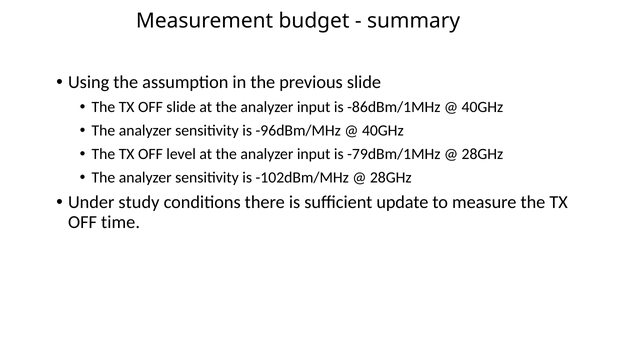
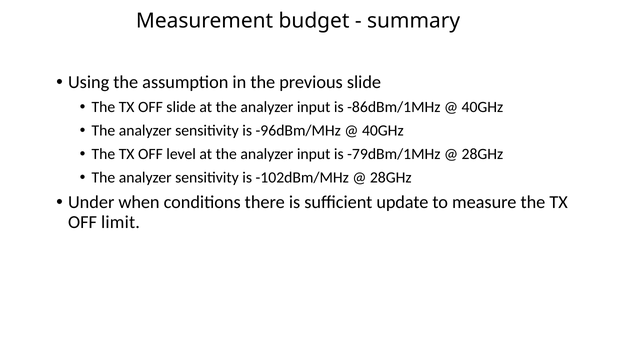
study: study -> when
time: time -> limit
